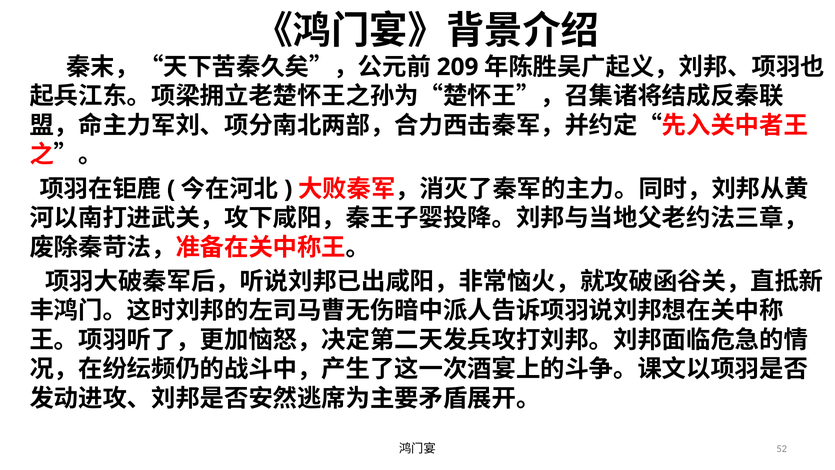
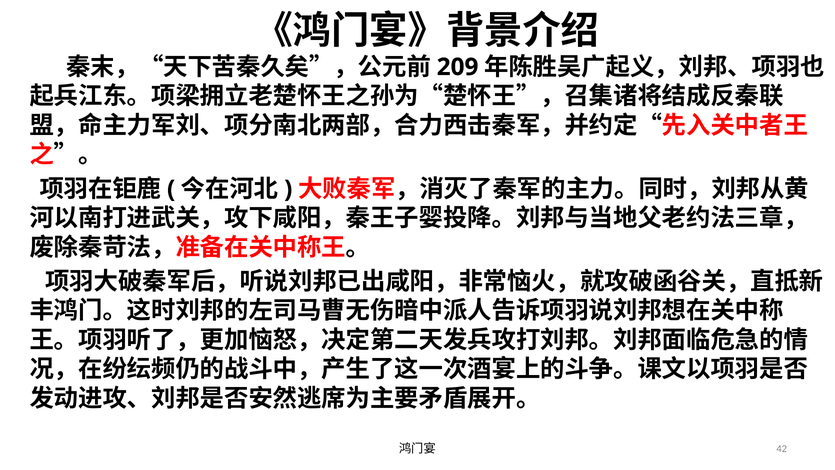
52: 52 -> 42
